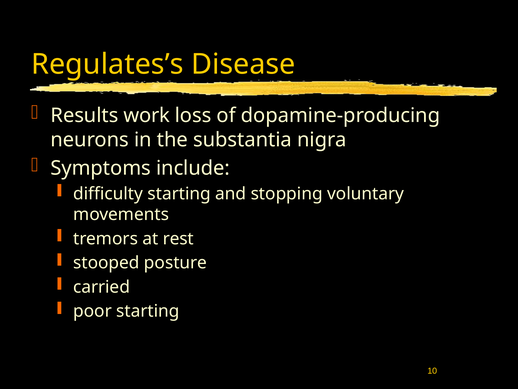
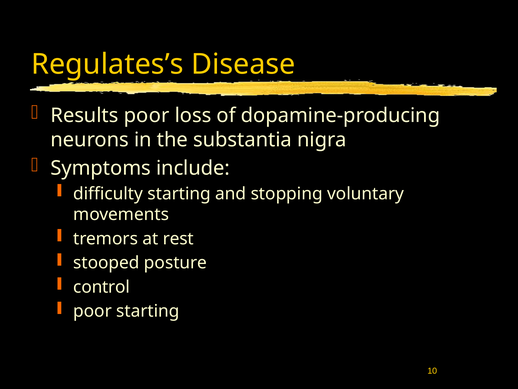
Results work: work -> poor
carried: carried -> control
